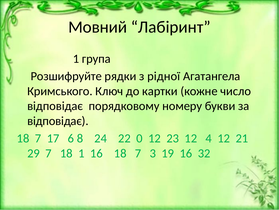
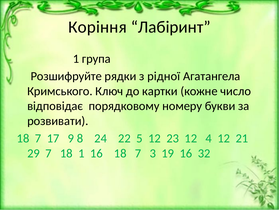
Мовний: Мовний -> Коріння
відповідає at (58, 121): відповідає -> розвивати
6: 6 -> 9
0: 0 -> 5
